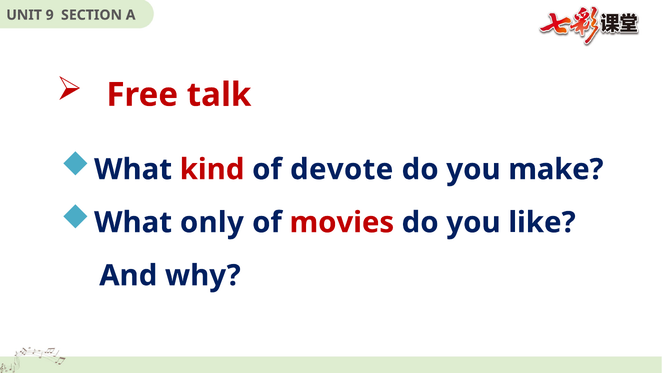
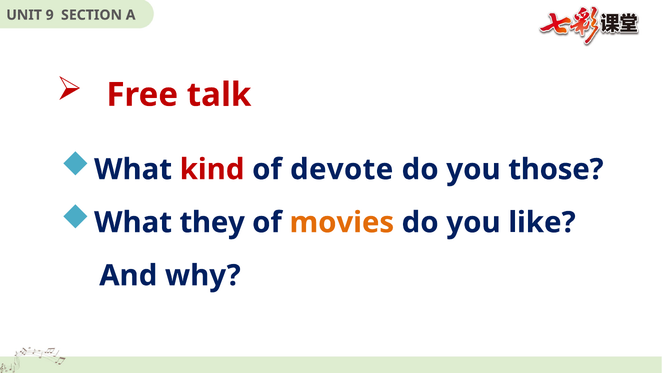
make: make -> those
only: only -> they
movies colour: red -> orange
